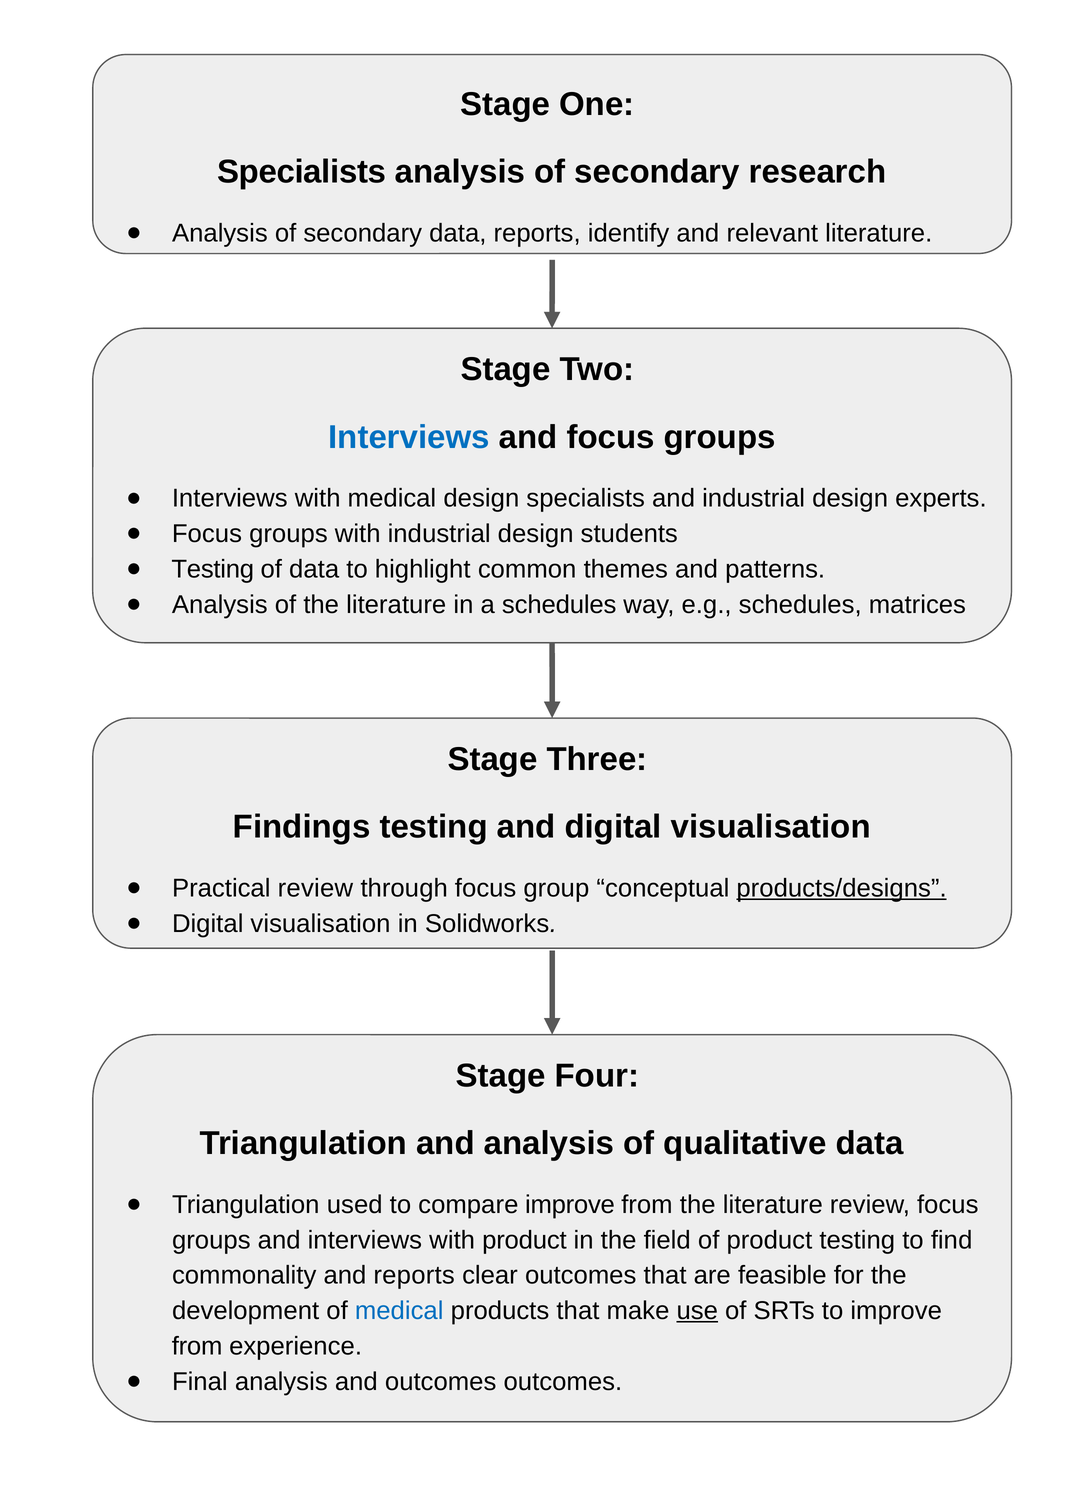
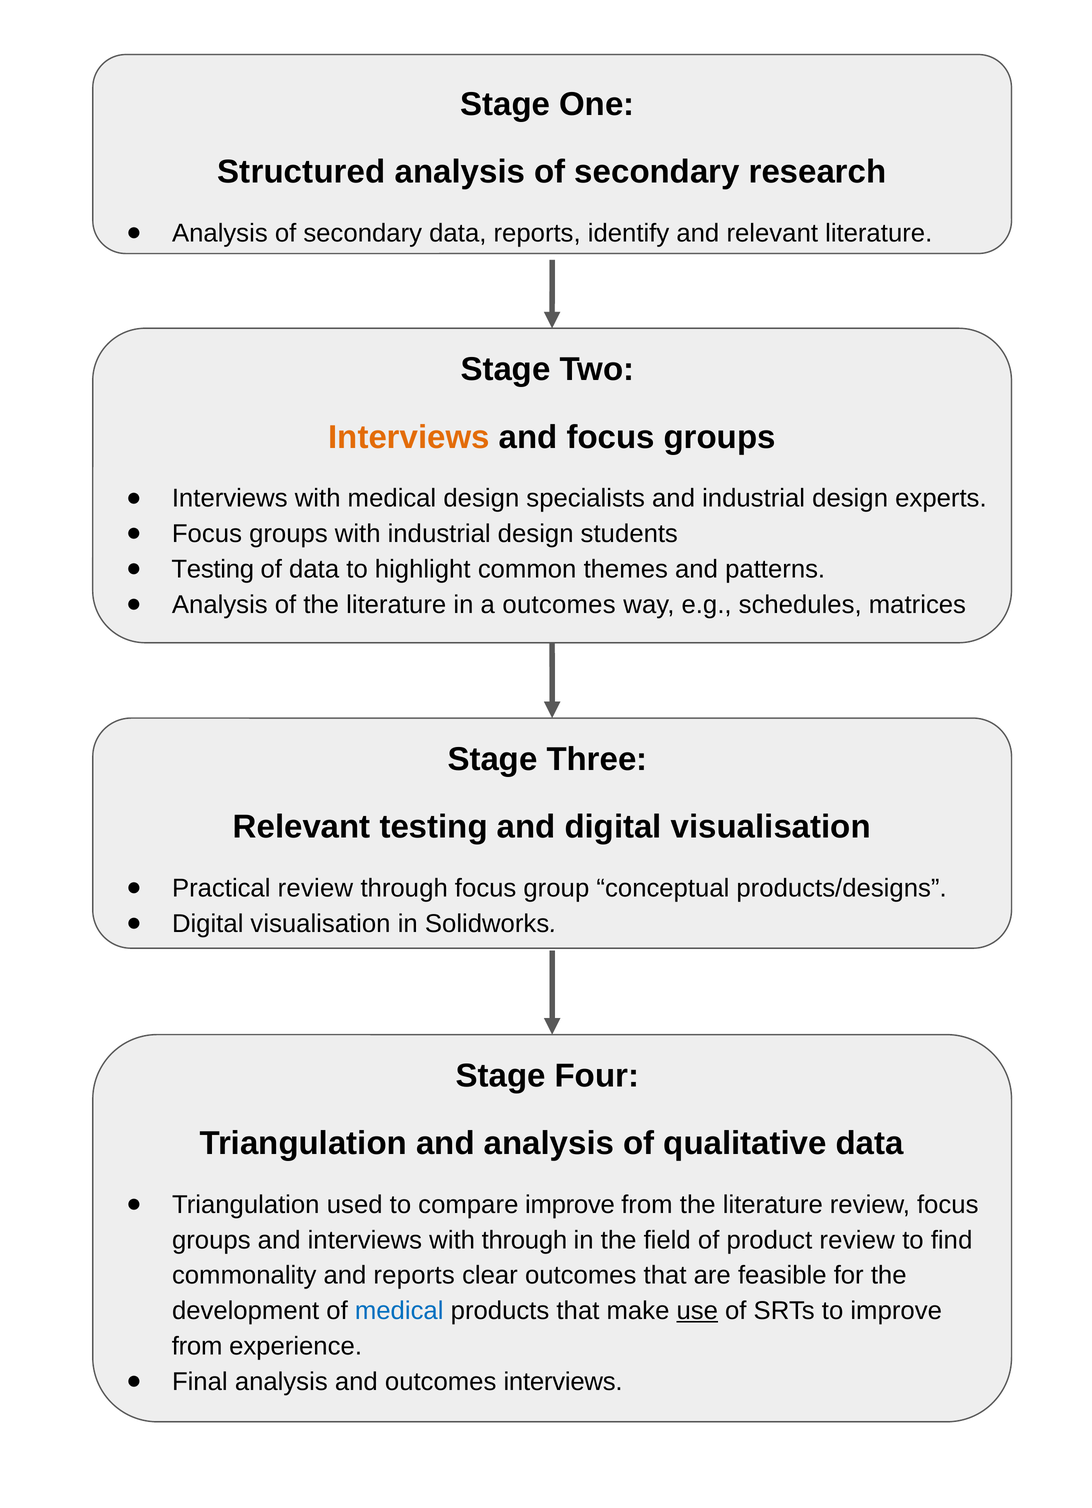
Specialists at (302, 172): Specialists -> Structured
Interviews at (409, 437) colour: blue -> orange
a schedules: schedules -> outcomes
Findings at (302, 827): Findings -> Relevant
products/designs underline: present -> none
with product: product -> through
product testing: testing -> review
outcomes outcomes: outcomes -> interviews
